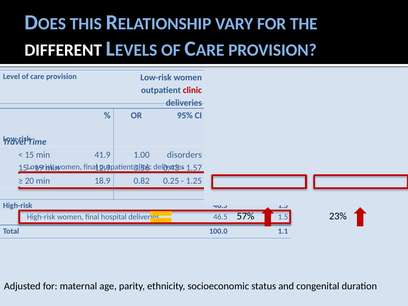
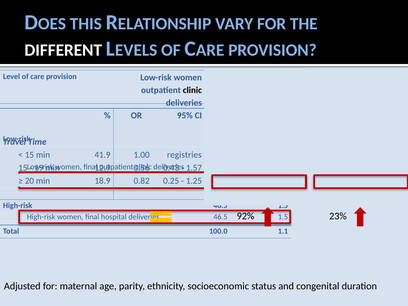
clinic at (192, 90) colour: red -> black
disorders: disorders -> registries
57%: 57% -> 92%
